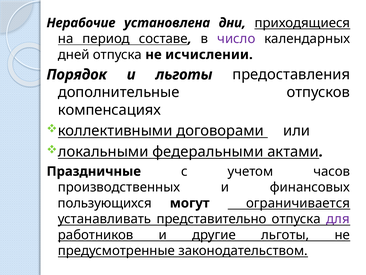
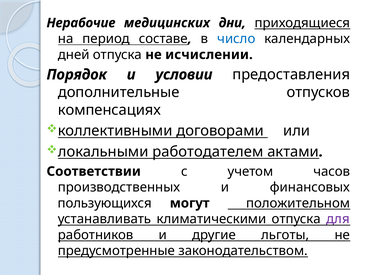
установлена: установлена -> медицинских
число colour: purple -> blue
и льготы: льготы -> условии
федеральными: федеральными -> работодателем
Праздничные: Праздничные -> Соответствии
ограничивается: ограничивается -> положительном
представительно: представительно -> климатическими
